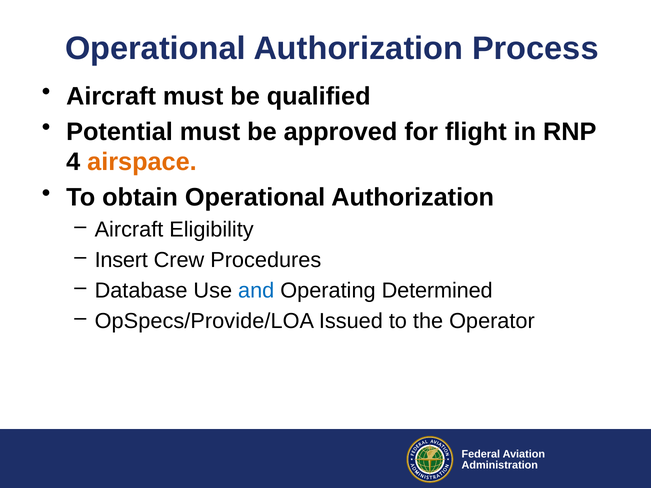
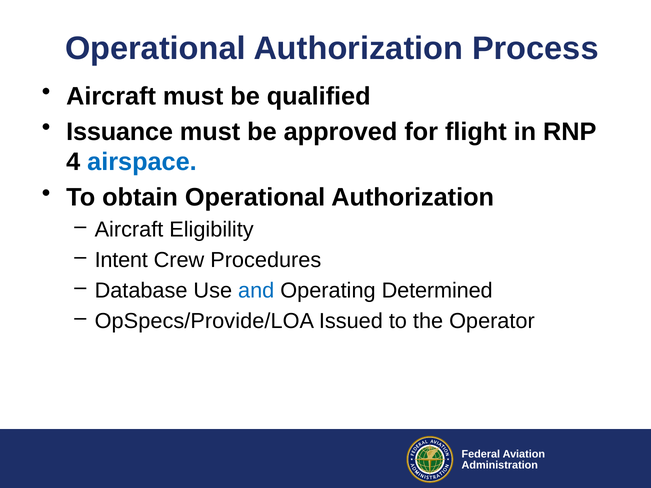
Potential: Potential -> Issuance
airspace colour: orange -> blue
Insert: Insert -> Intent
